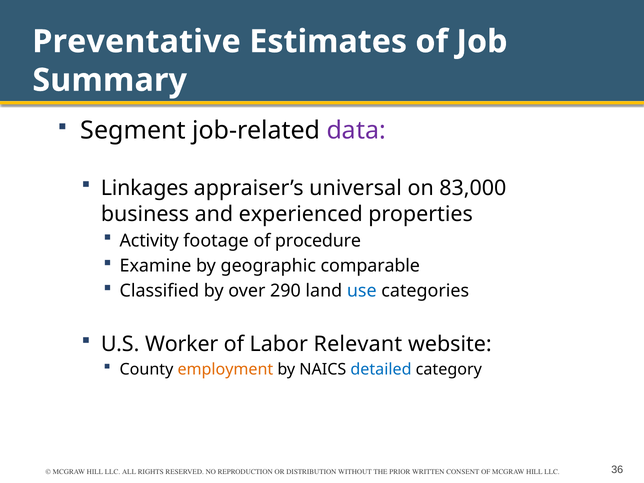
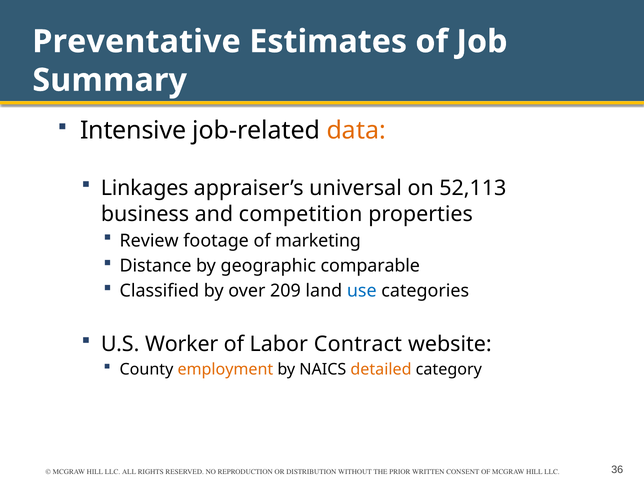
Segment: Segment -> Intensive
data colour: purple -> orange
83,000: 83,000 -> 52,113
experienced: experienced -> competition
Activity: Activity -> Review
procedure: procedure -> marketing
Examine: Examine -> Distance
290: 290 -> 209
Relevant: Relevant -> Contract
detailed colour: blue -> orange
